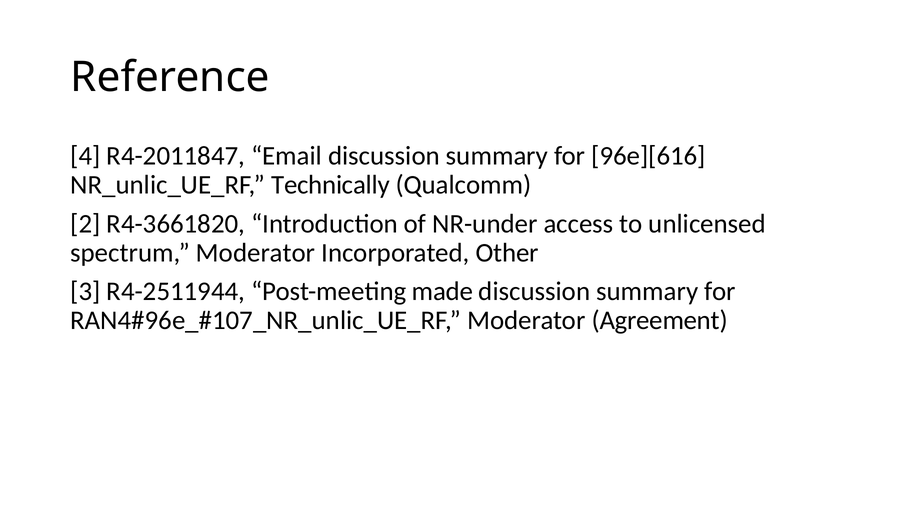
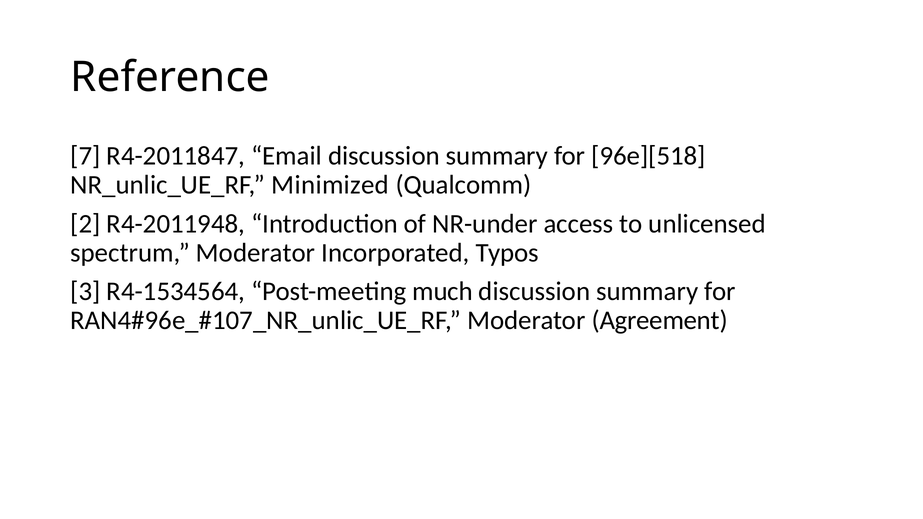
4: 4 -> 7
96e][616: 96e][616 -> 96e][518
Technically: Technically -> Minimized
R4-3661820: R4-3661820 -> R4-2011948
Other: Other -> Typos
R4-2511944: R4-2511944 -> R4-1534564
made: made -> much
